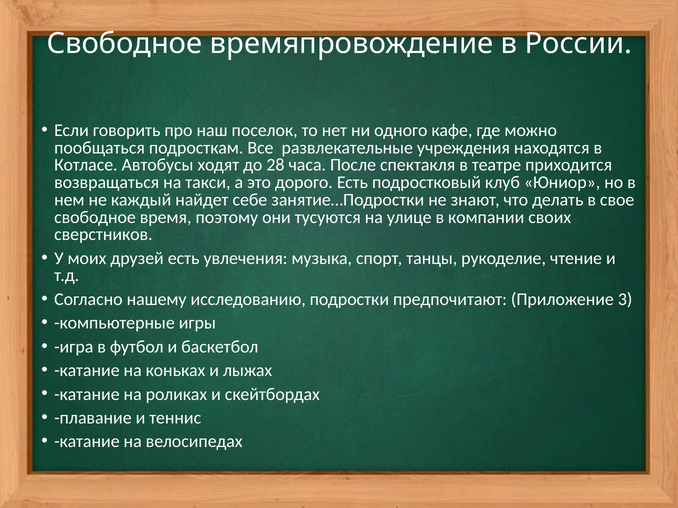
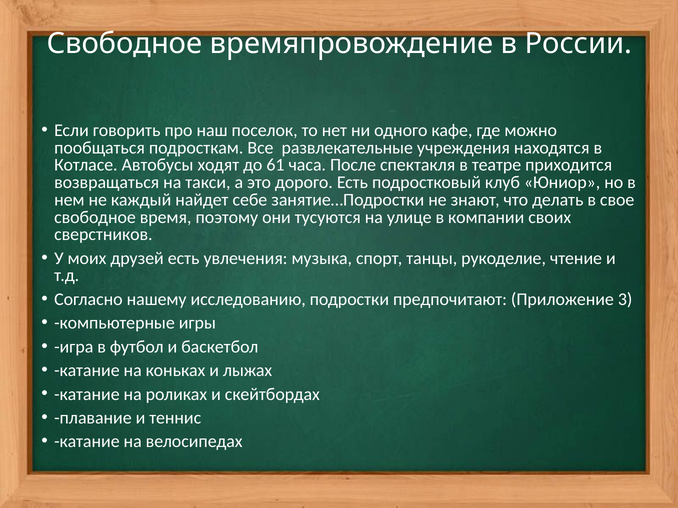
28: 28 -> 61
